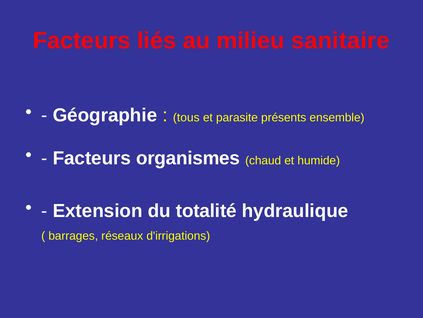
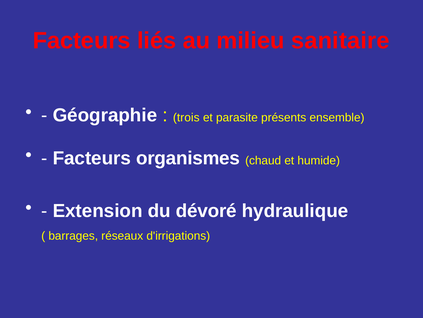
tous: tous -> trois
totalité: totalité -> dévoré
